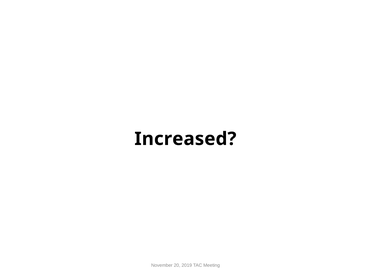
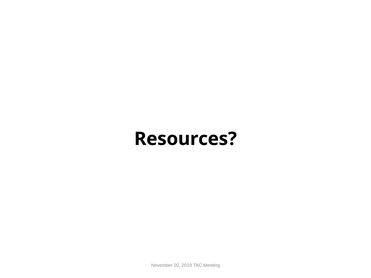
Increased: Increased -> Resources
